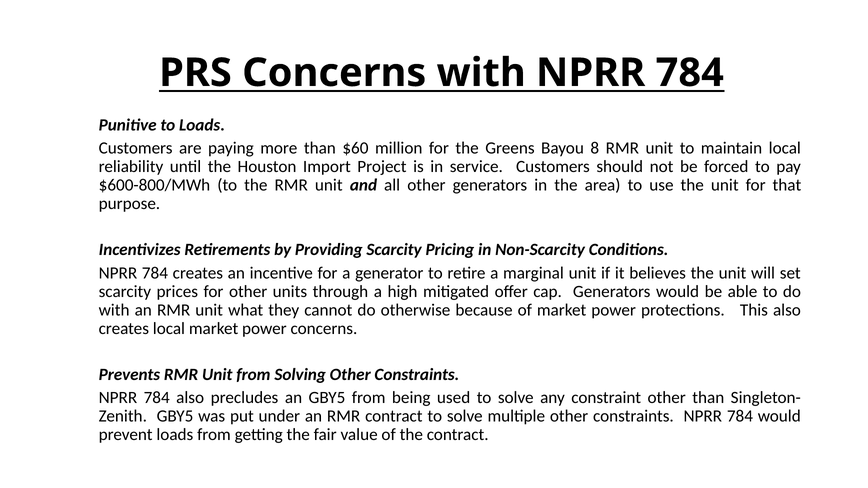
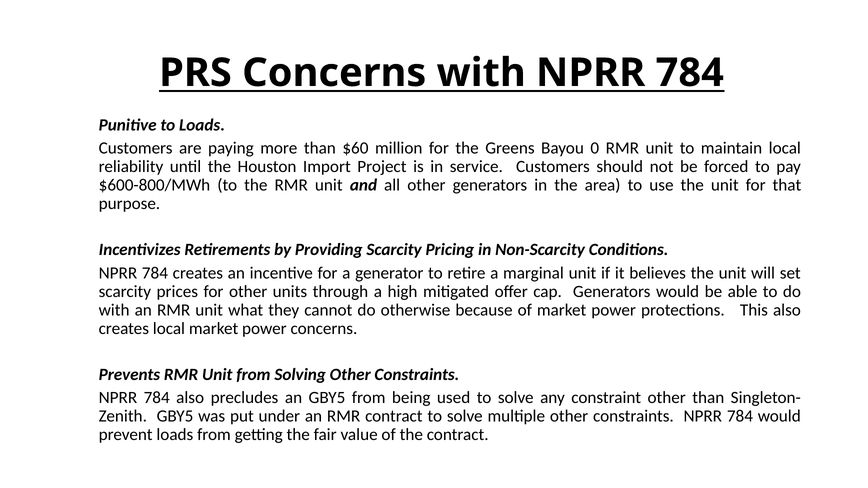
8: 8 -> 0
